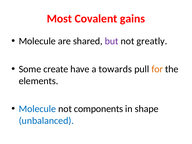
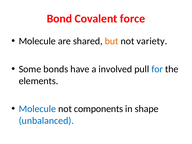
Most: Most -> Bond
gains: gains -> force
but colour: purple -> orange
greatly: greatly -> variety
create: create -> bonds
towards: towards -> involved
for colour: orange -> blue
